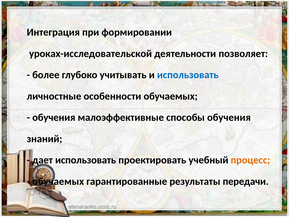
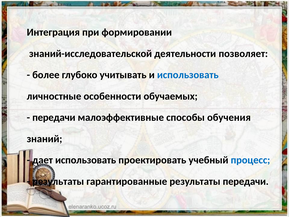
уроках-исследовательской: уроках-исследовательской -> знаний-исследовательской
обучения at (54, 117): обучения -> передачи
процесс colour: orange -> blue
обучаемых at (58, 181): обучаемых -> результаты
